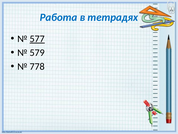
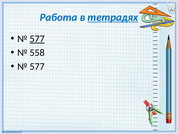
тетрадях underline: none -> present
579: 579 -> 558
778 at (37, 66): 778 -> 577
